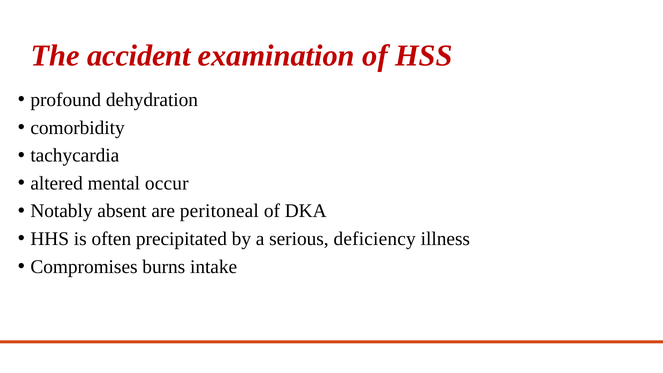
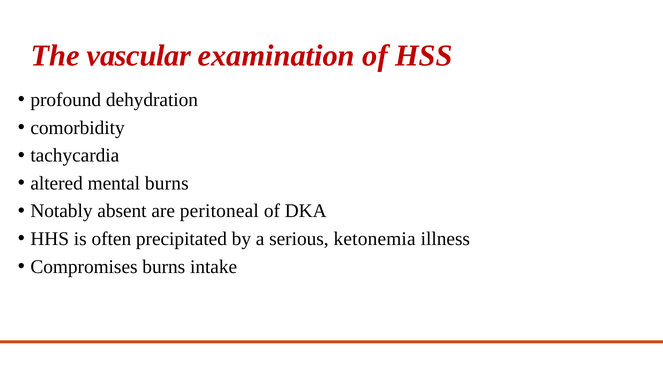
accident: accident -> vascular
mental occur: occur -> burns
deficiency: deficiency -> ketonemia
